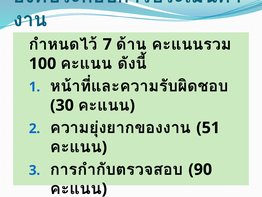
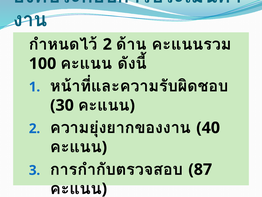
7 at (107, 44): 7 -> 2
51: 51 -> 40
90: 90 -> 87
